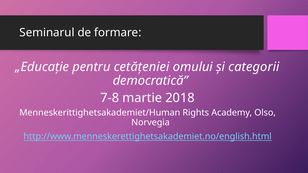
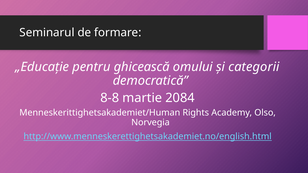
cetățeniei: cetățeniei -> ghicească
7-8: 7-8 -> 8-8
2018: 2018 -> 2084
